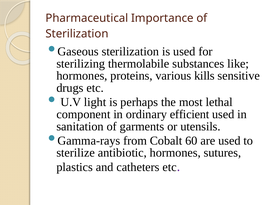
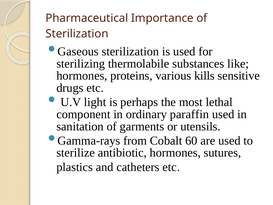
efficient: efficient -> paraffin
